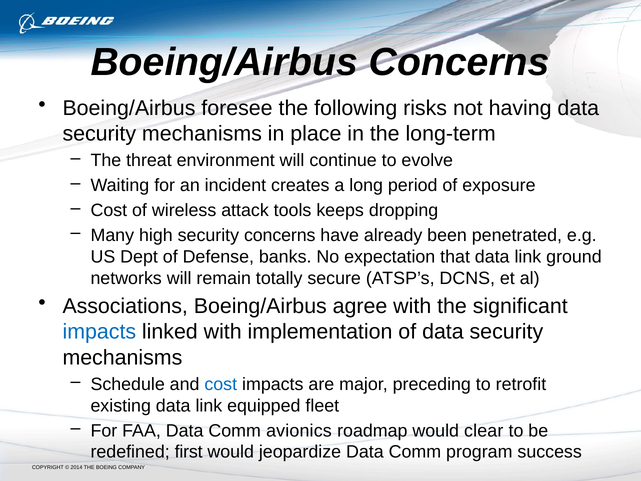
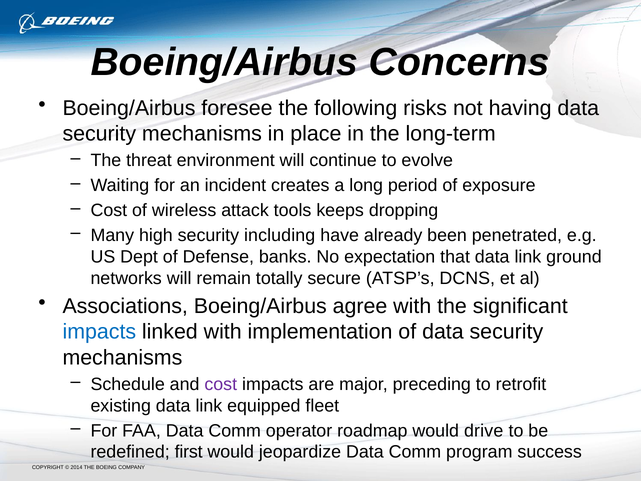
security concerns: concerns -> including
cost at (221, 384) colour: blue -> purple
avionics: avionics -> operator
clear: clear -> drive
